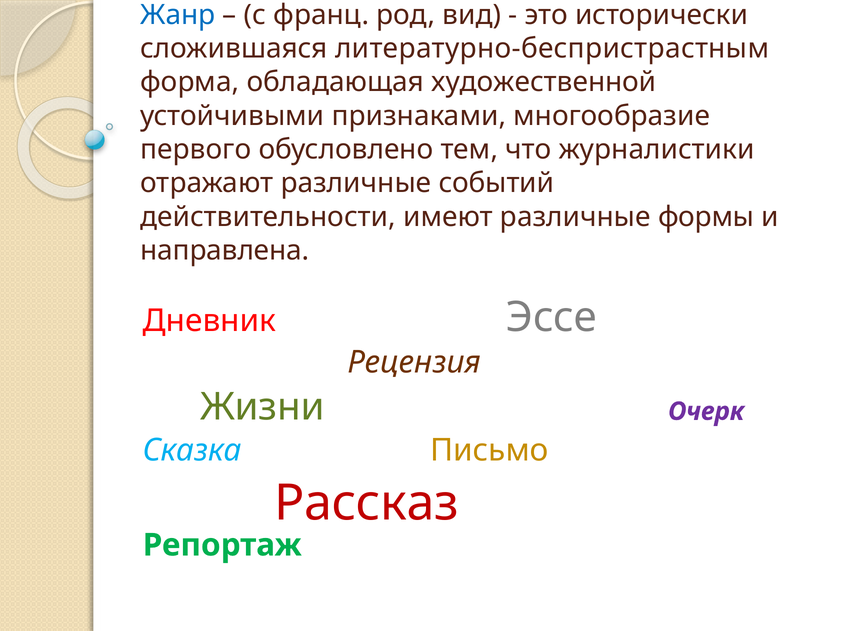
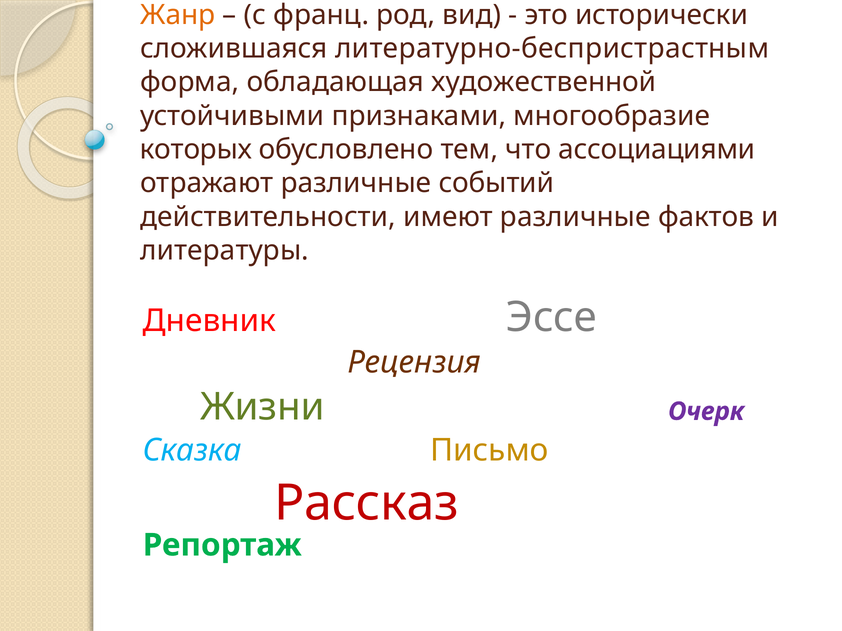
Жанр colour: blue -> orange
первого: первого -> которых
журналистики: журналистики -> ассоциациями
формы: формы -> фактов
направлена: направлена -> литературы
